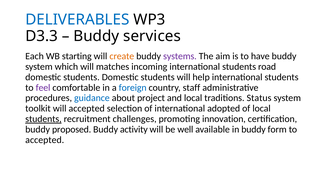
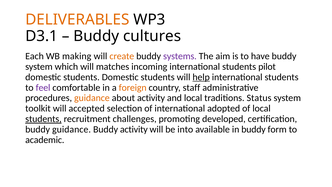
DELIVERABLES colour: blue -> orange
D3.3: D3.3 -> D3.1
services: services -> cultures
starting: starting -> making
road: road -> pilot
help underline: none -> present
foreign colour: blue -> orange
guidance at (92, 98) colour: blue -> orange
about project: project -> activity
innovation: innovation -> developed
buddy proposed: proposed -> guidance
well: well -> into
accepted at (45, 140): accepted -> academic
